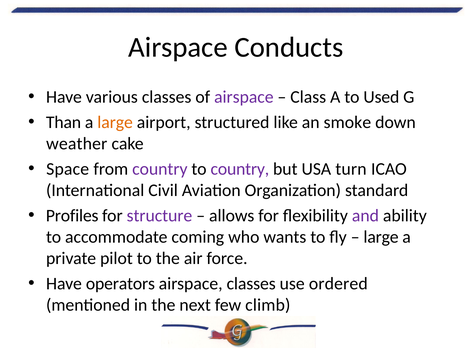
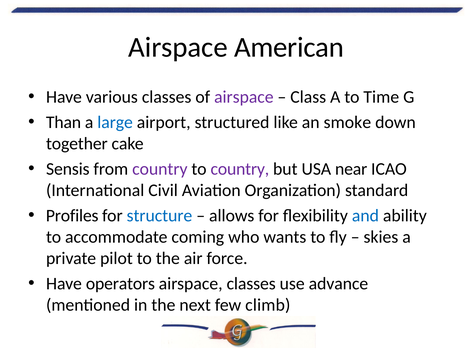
Conducts: Conducts -> American
Used: Used -> Time
large at (115, 122) colour: orange -> blue
weather: weather -> together
Space: Space -> Sensis
turn: turn -> near
structure colour: purple -> blue
and colour: purple -> blue
large at (381, 237): large -> skies
ordered: ordered -> advance
